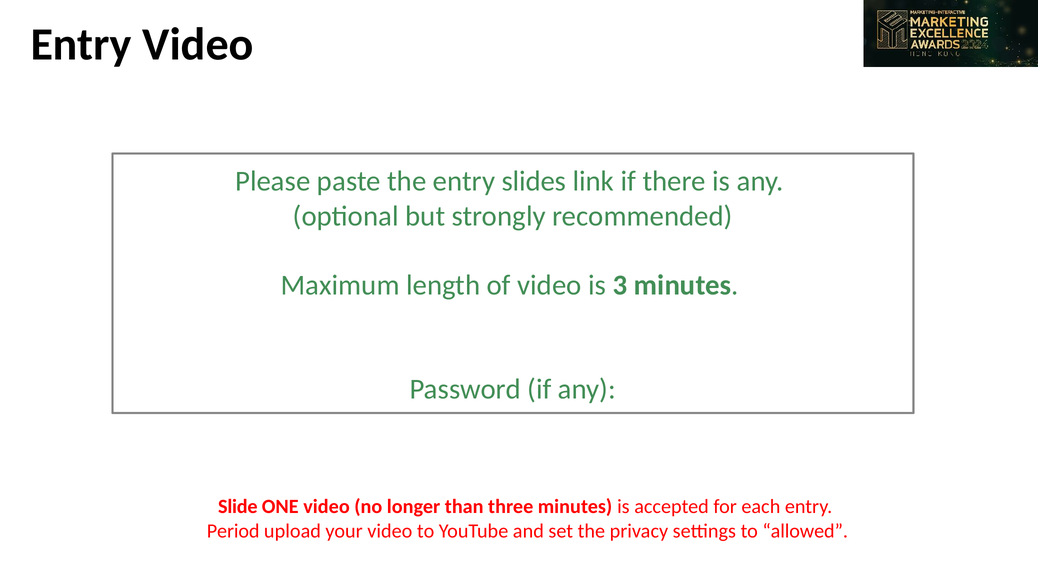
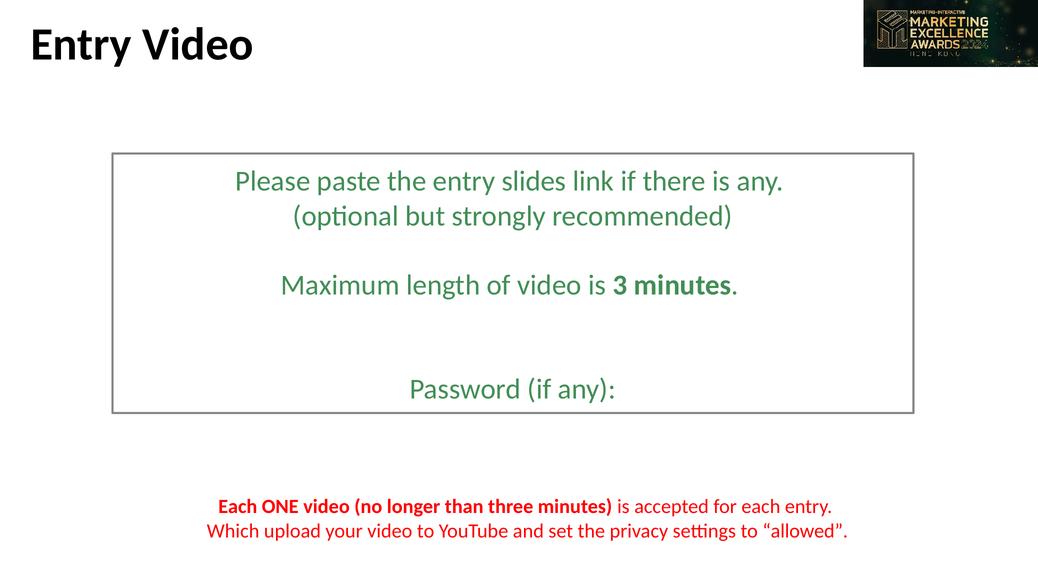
Slide at (238, 507): Slide -> Each
Period: Period -> Which
